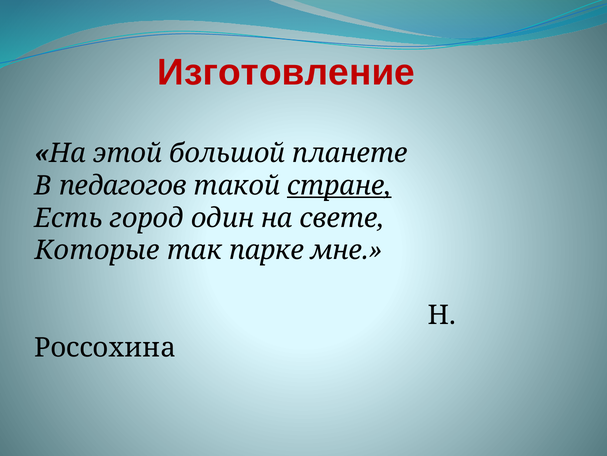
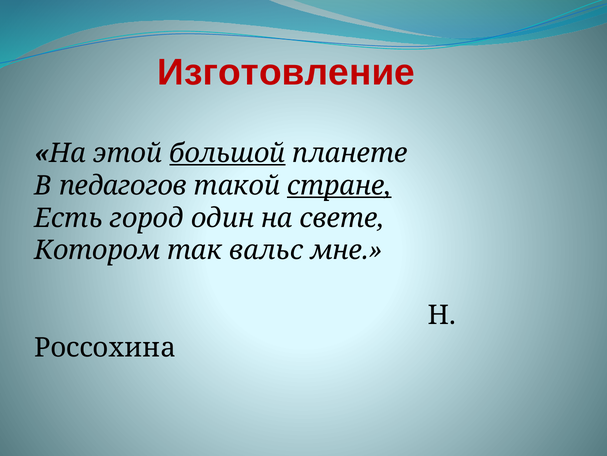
большой underline: none -> present
Которые: Которые -> Котором
парке: парке -> вальс
